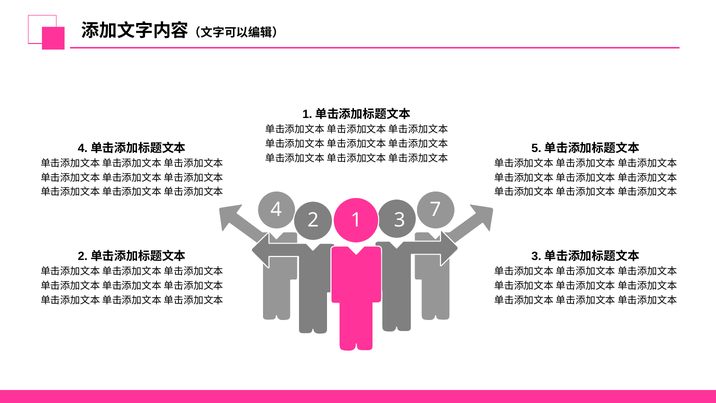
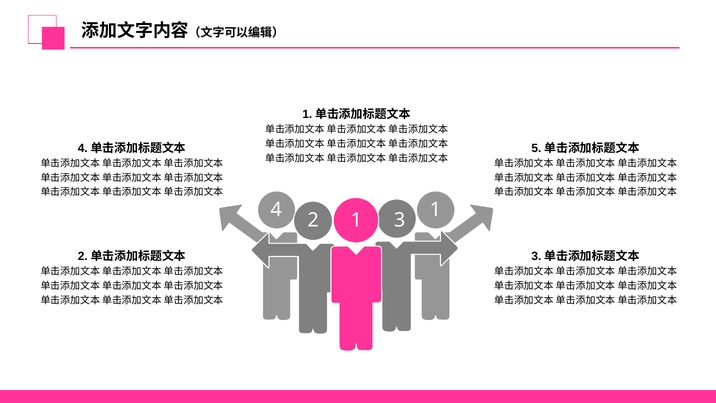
4 7: 7 -> 1
